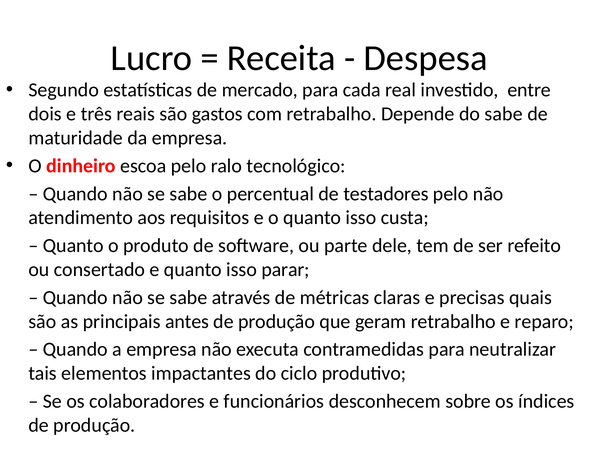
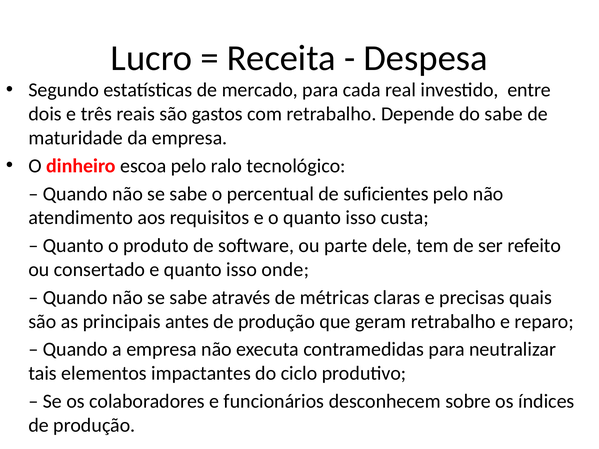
testadores: testadores -> suficientes
parar: parar -> onde
